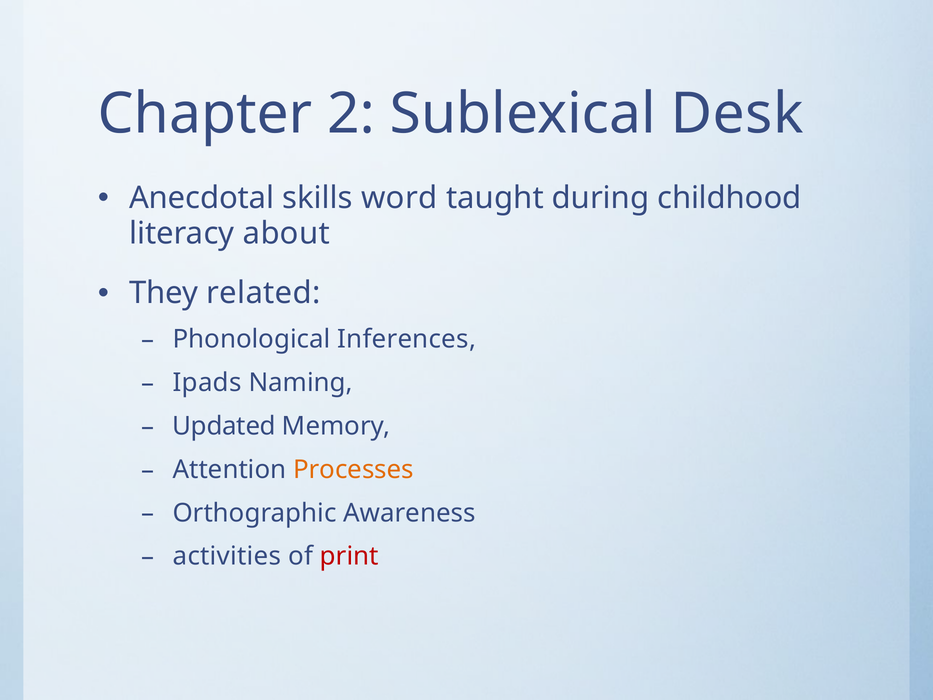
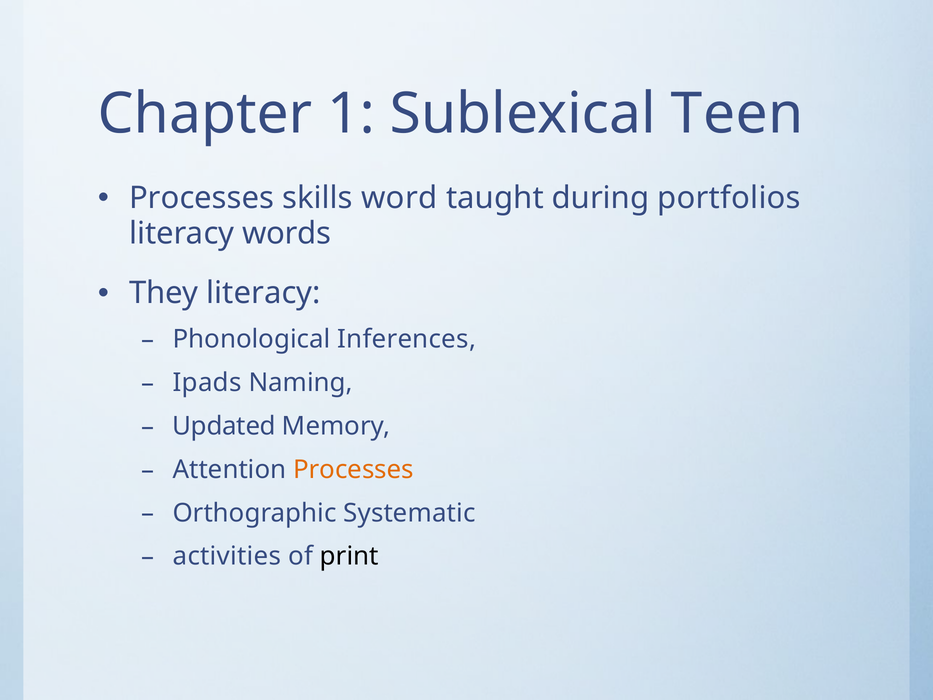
2: 2 -> 1
Desk: Desk -> Teen
Anecdotal at (202, 198): Anecdotal -> Processes
childhood: childhood -> portfolios
about: about -> words
They related: related -> literacy
Awareness: Awareness -> Systematic
print colour: red -> black
